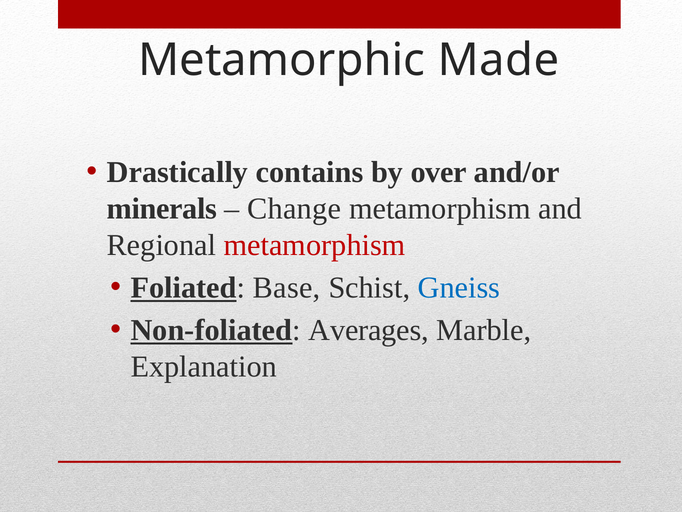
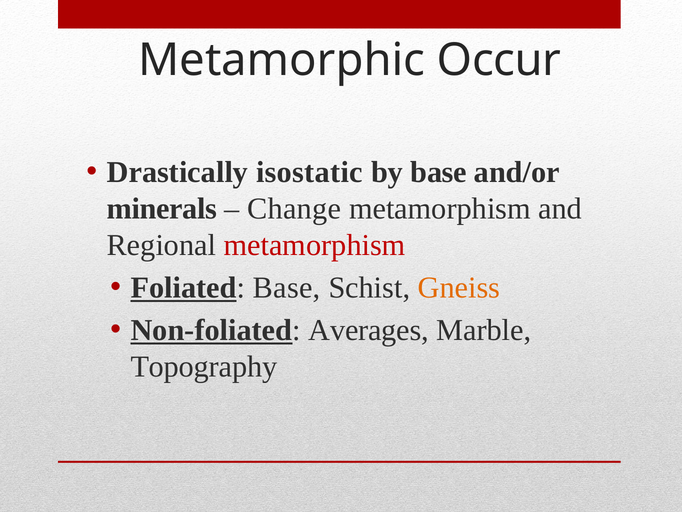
Made: Made -> Occur
contains: contains -> isostatic
by over: over -> base
Gneiss colour: blue -> orange
Explanation: Explanation -> Topography
